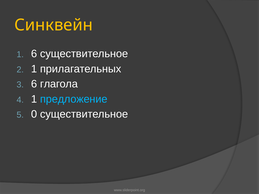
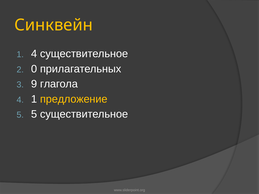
1 6: 6 -> 4
2 1: 1 -> 0
3 6: 6 -> 9
предложение colour: light blue -> yellow
0 at (34, 114): 0 -> 5
